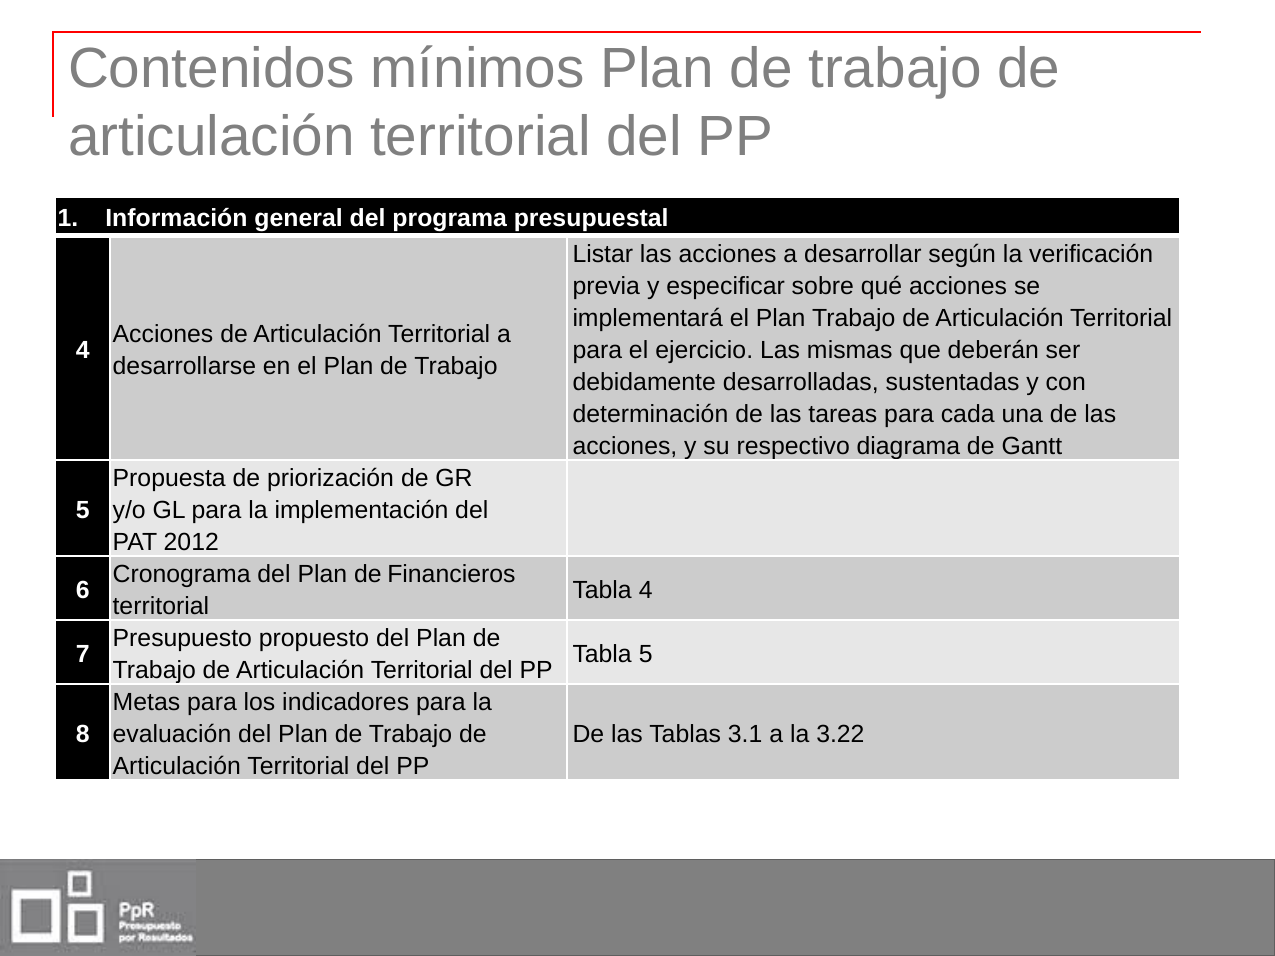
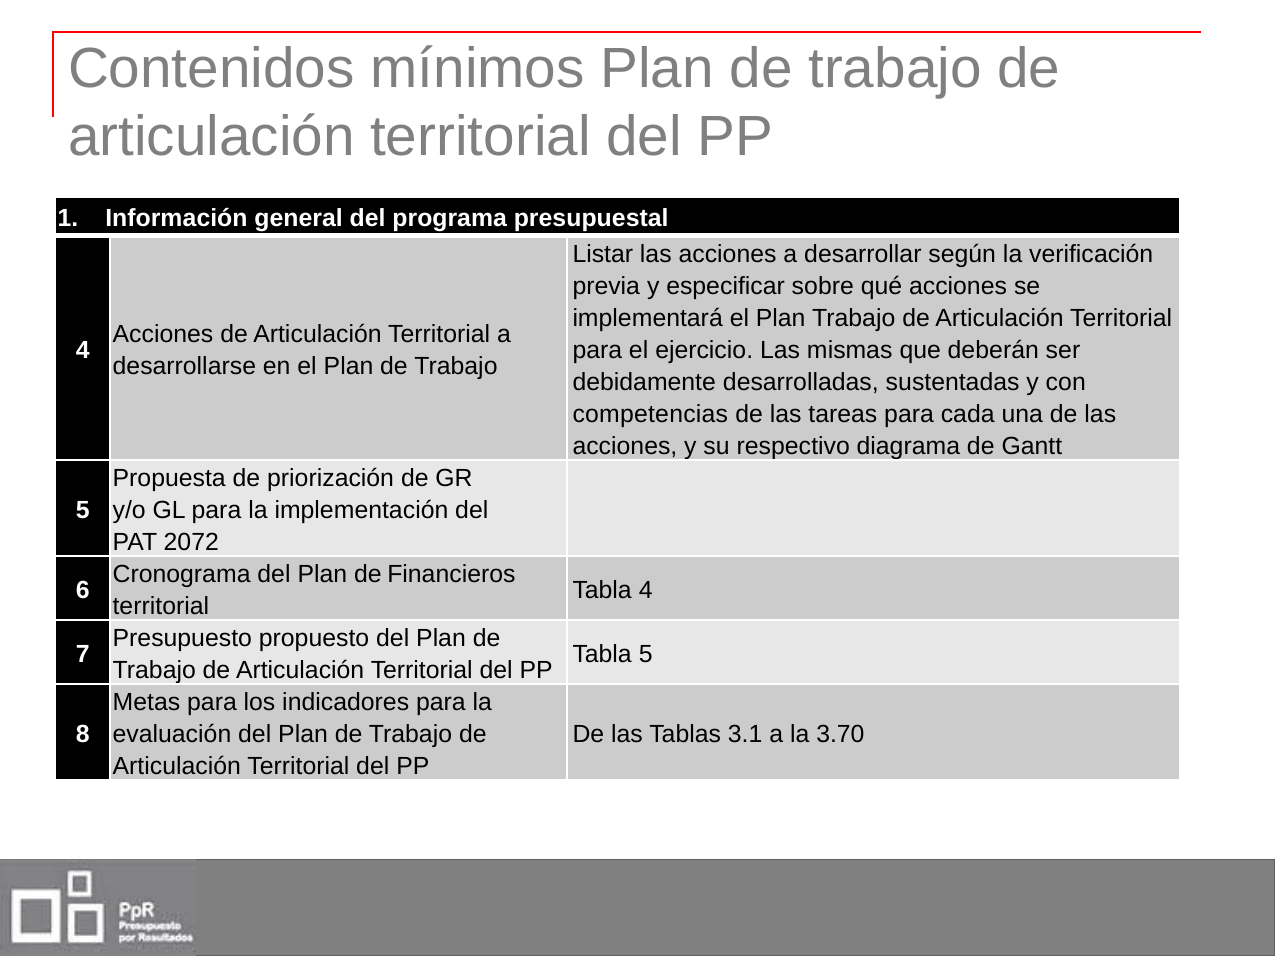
determinación: determinación -> competencias
2012: 2012 -> 2072
3.22: 3.22 -> 3.70
